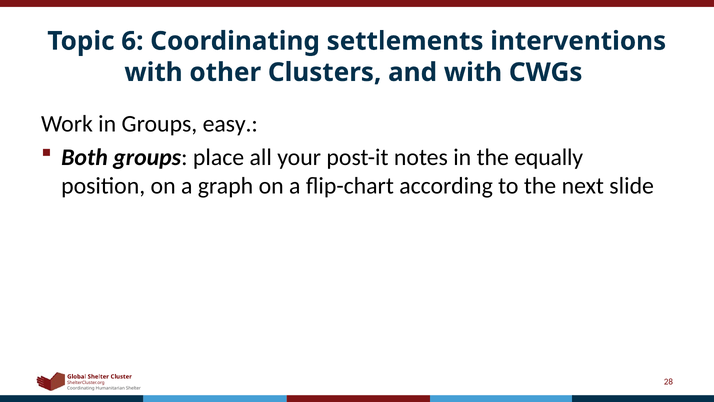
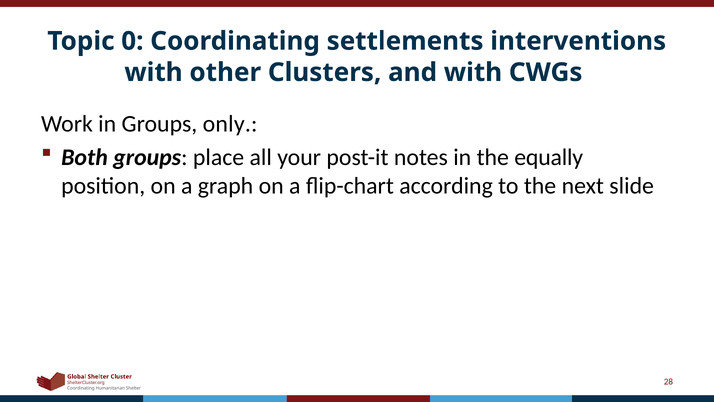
6: 6 -> 0
easy: easy -> only
